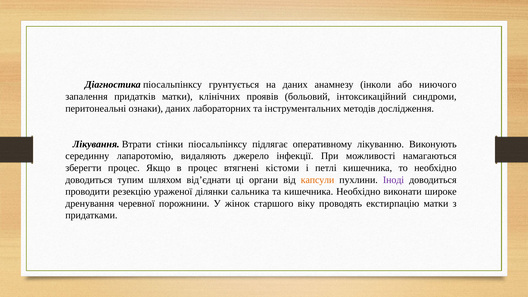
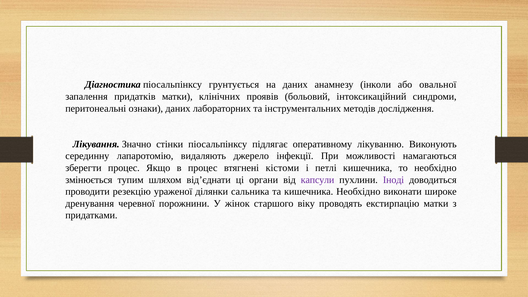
ниючого: ниючого -> овальної
Втрати: Втрати -> Значно
доводиться at (89, 180): доводиться -> змінюється
капсули colour: orange -> purple
